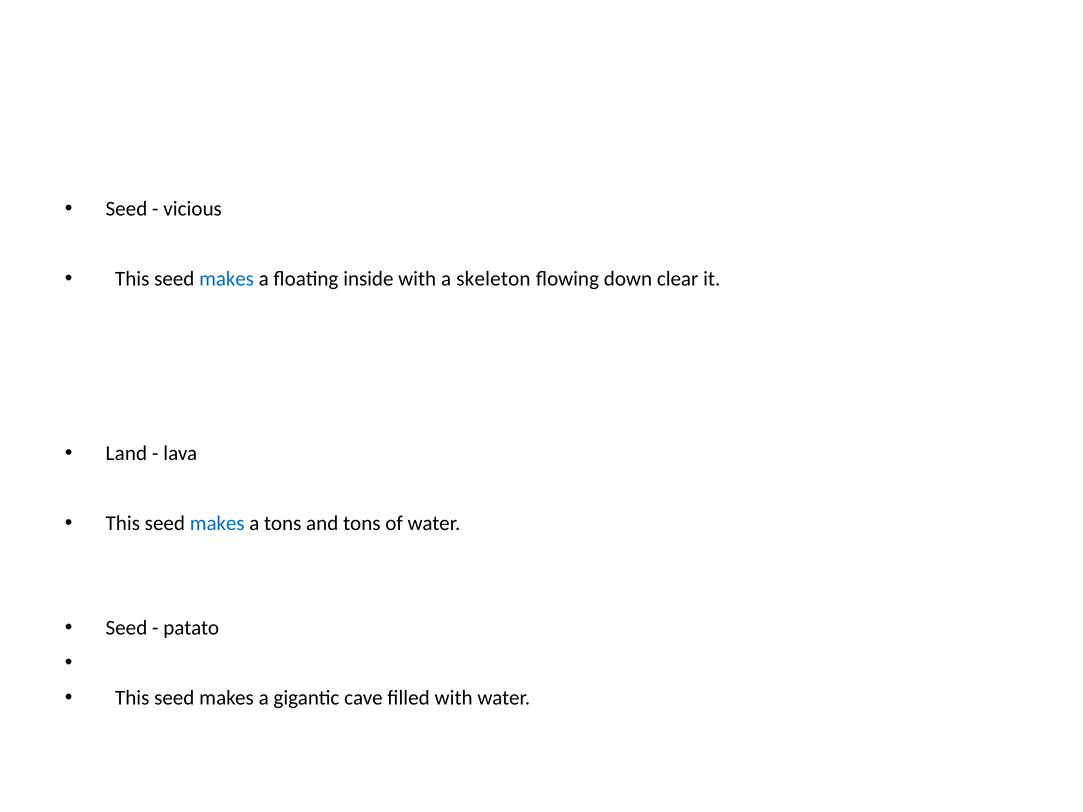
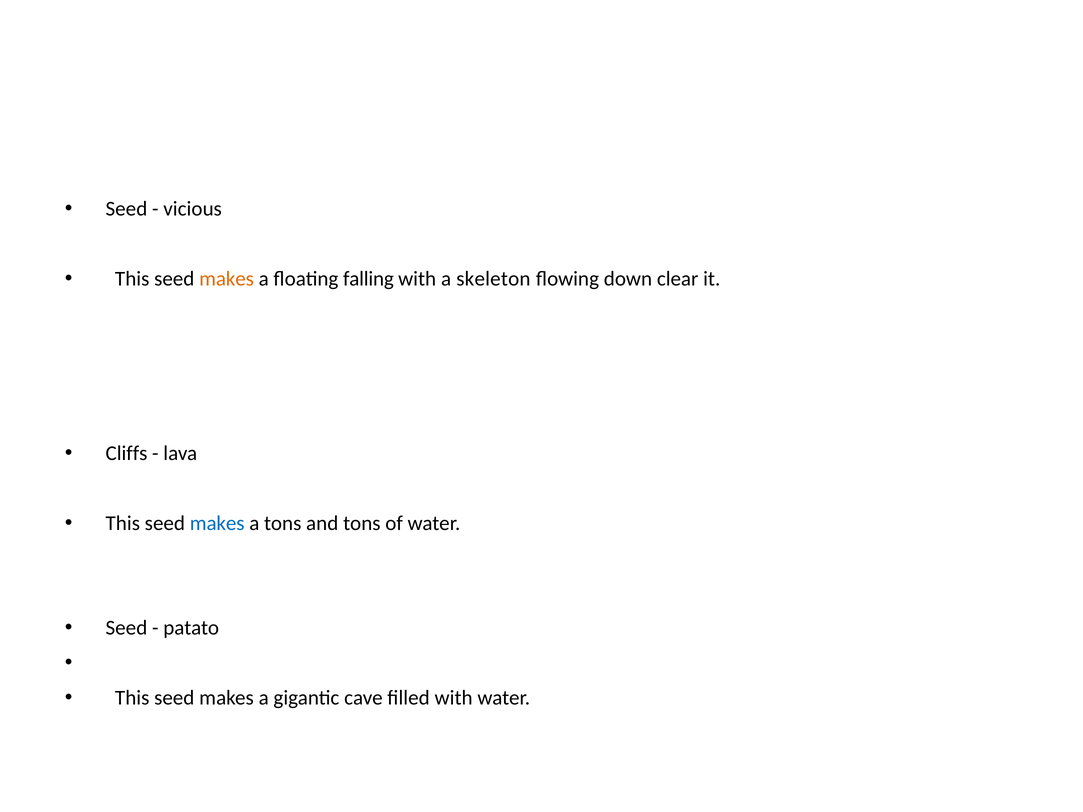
makes at (227, 279) colour: blue -> orange
inside: inside -> falling
Land: Land -> Cliffs
